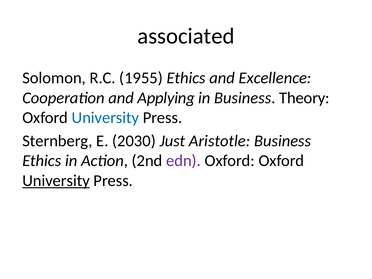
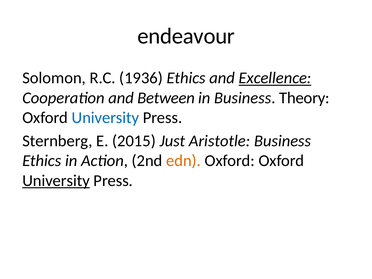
associated: associated -> endeavour
1955: 1955 -> 1936
Excellence underline: none -> present
Applying: Applying -> Between
2030: 2030 -> 2015
edn colour: purple -> orange
